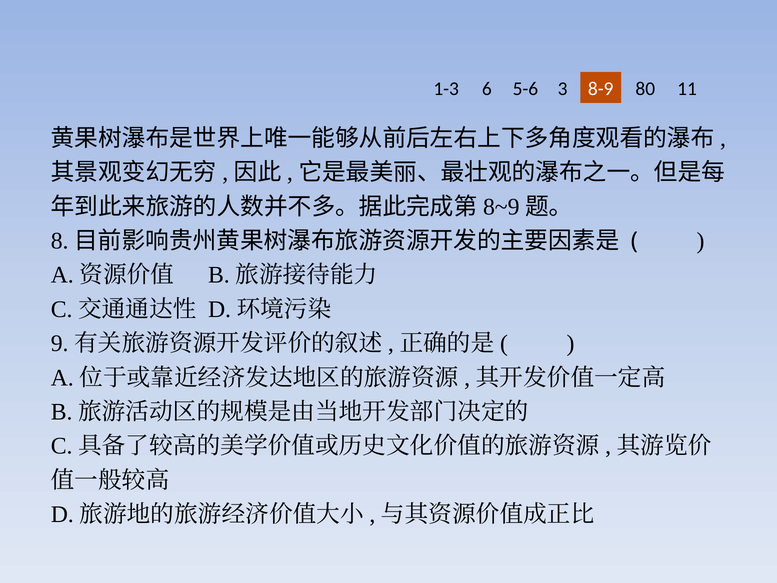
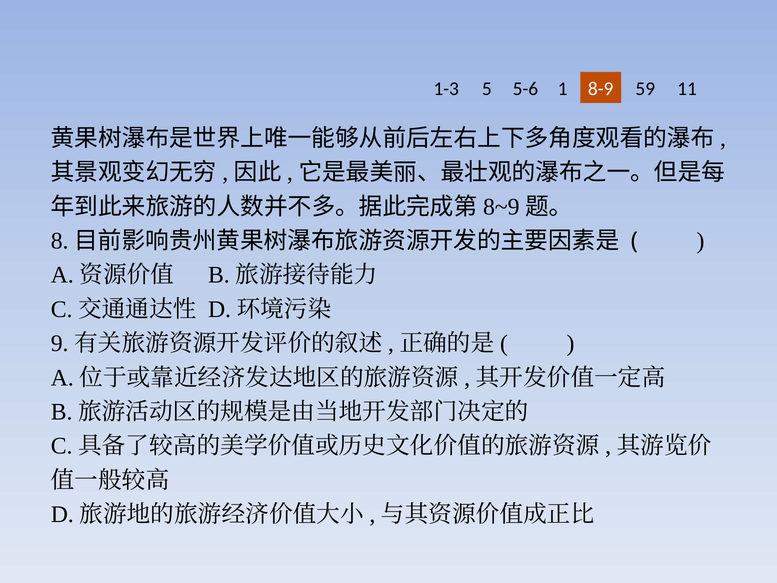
6: 6 -> 5
3: 3 -> 1
80: 80 -> 59
